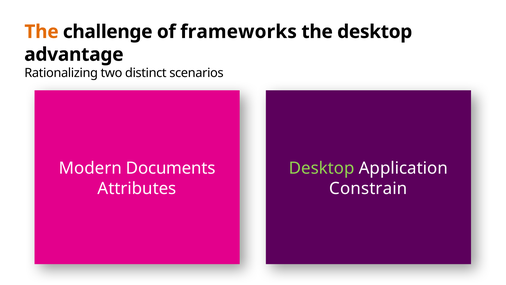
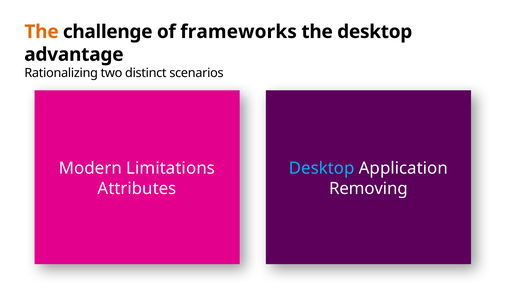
Documents: Documents -> Limitations
Desktop at (322, 168) colour: light green -> light blue
Constrain: Constrain -> Removing
